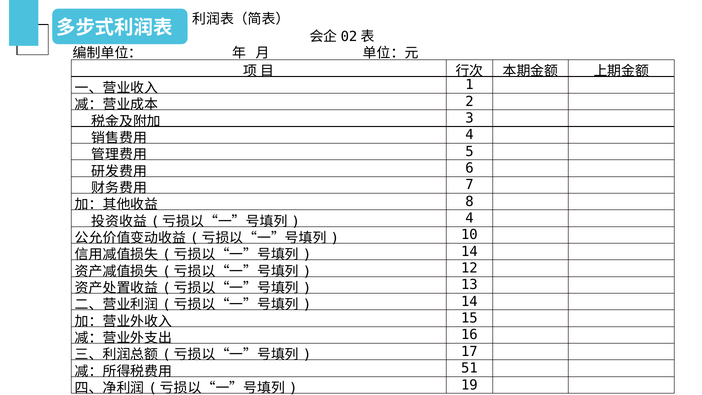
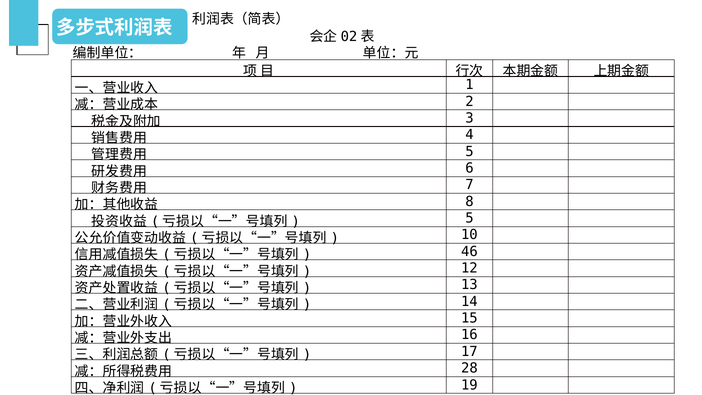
4 at (469, 218): 4 -> 5
14 at (469, 251): 14 -> 46
51: 51 -> 28
